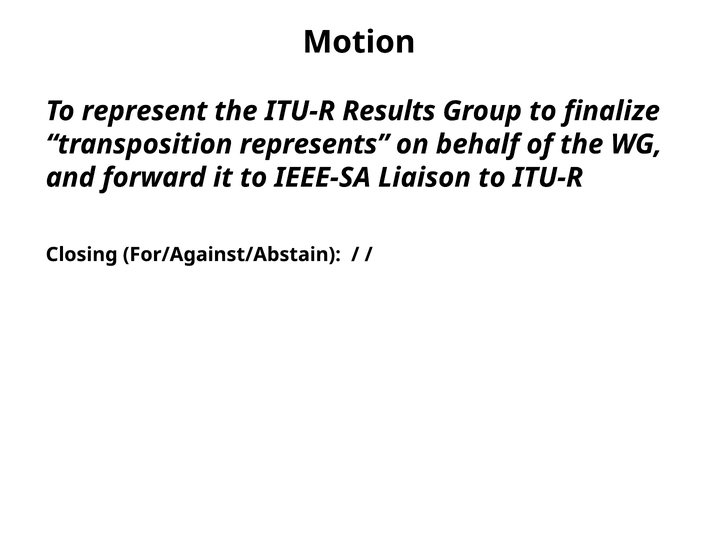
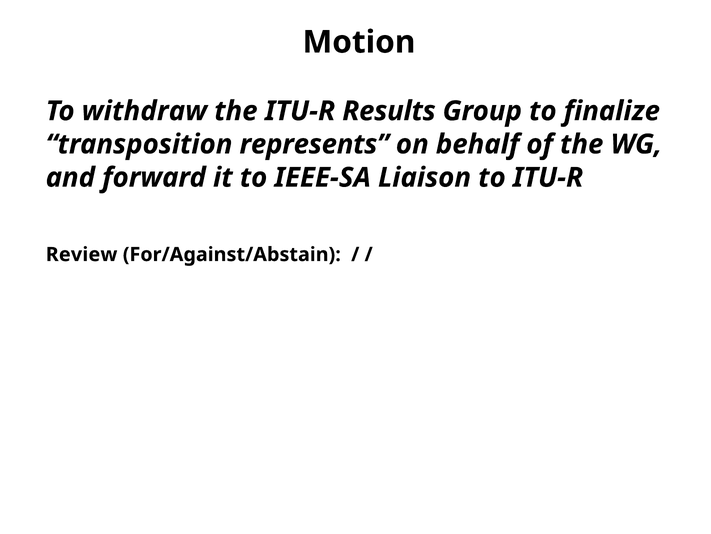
represent: represent -> withdraw
Closing: Closing -> Review
